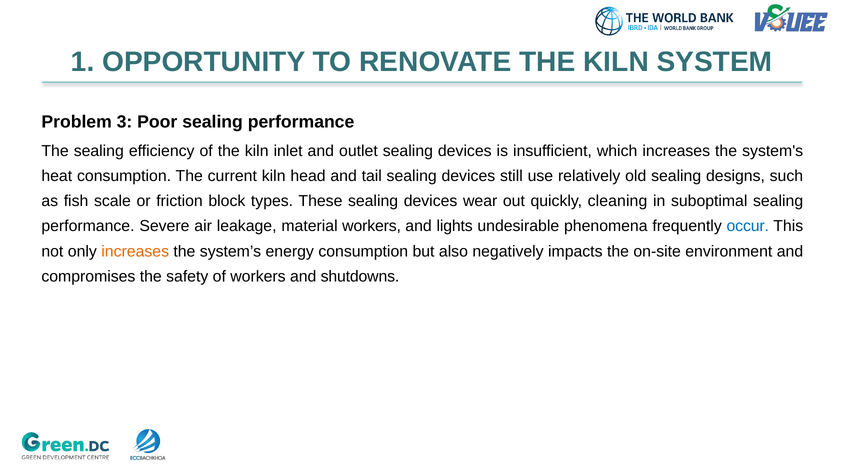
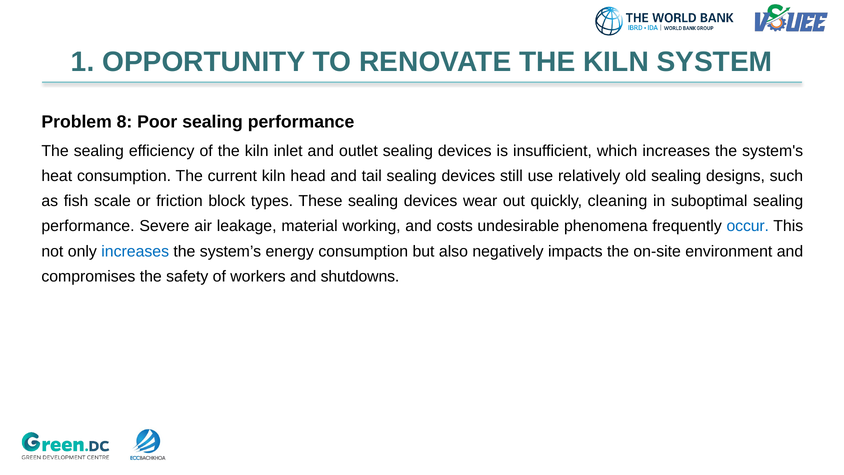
3: 3 -> 8
material workers: workers -> working
lights: lights -> costs
increases at (135, 251) colour: orange -> blue
